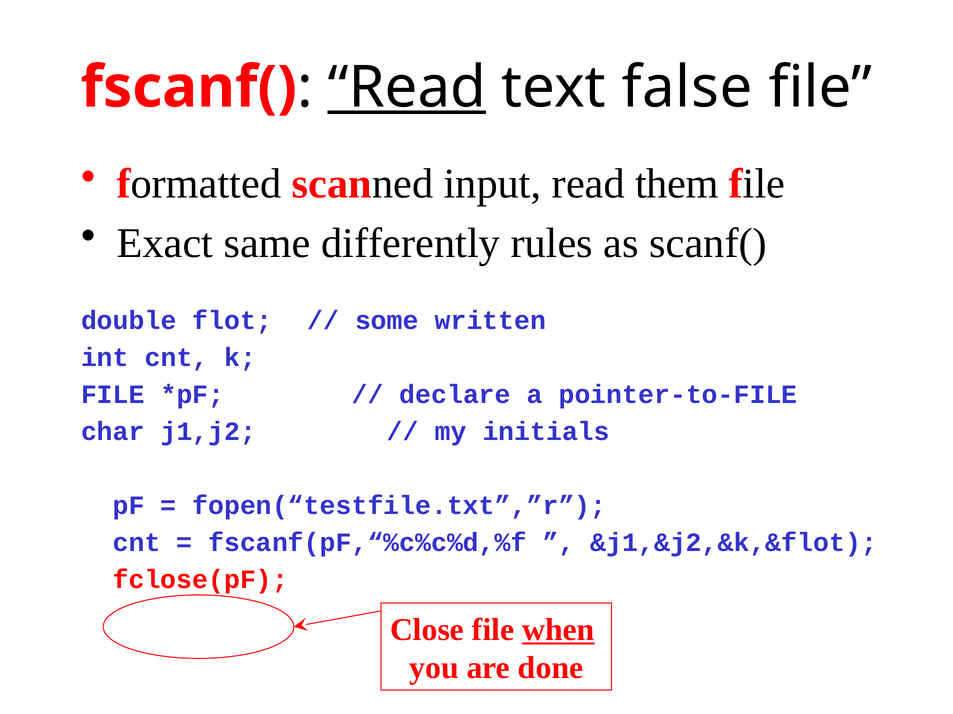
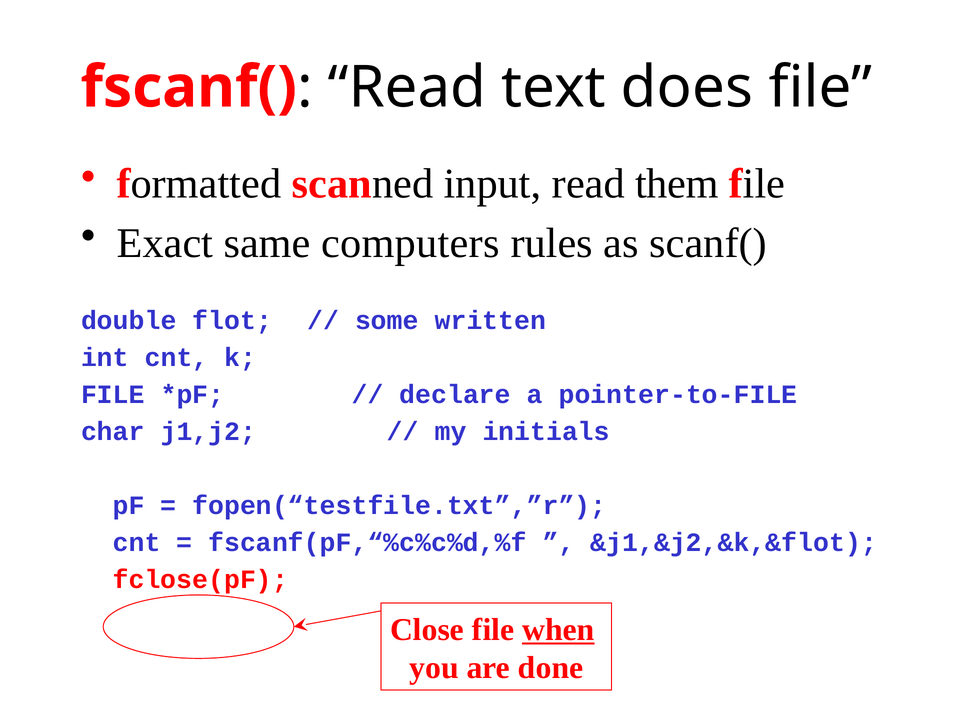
Read at (407, 87) underline: present -> none
false: false -> does
differently: differently -> computers
